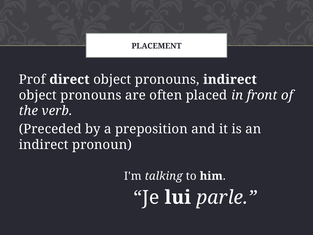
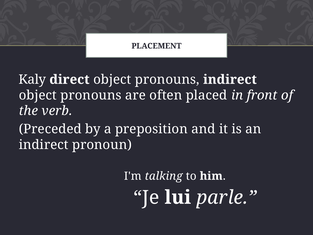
Prof: Prof -> Kaly
